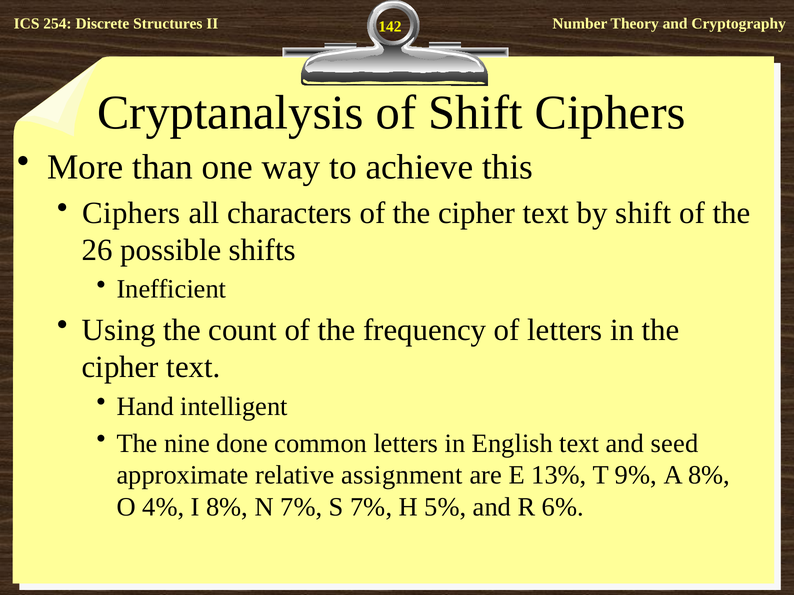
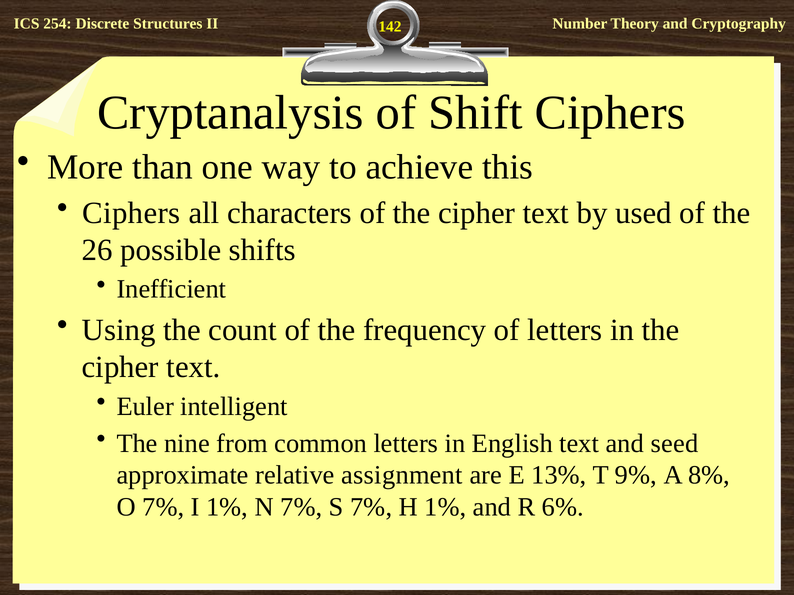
by shift: shift -> used
Hand: Hand -> Euler
done: done -> from
O 4%: 4% -> 7%
I 8%: 8% -> 1%
H 5%: 5% -> 1%
